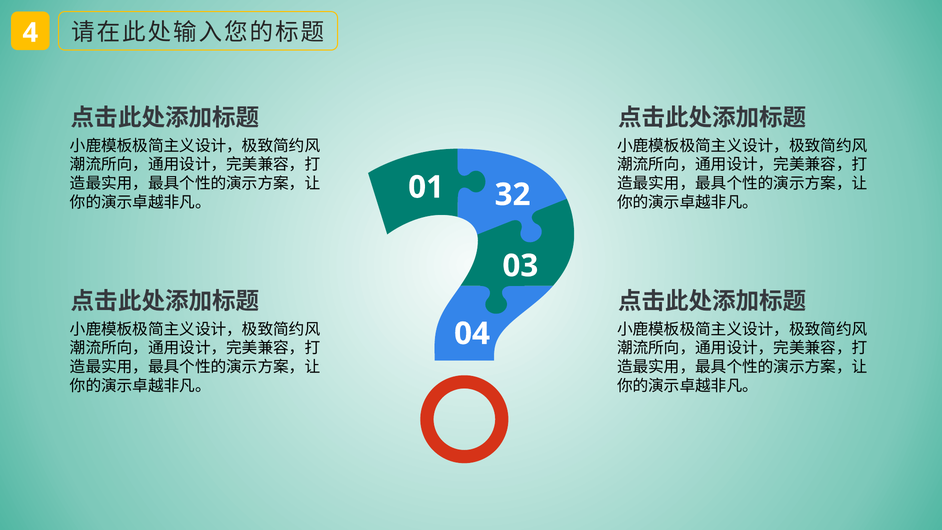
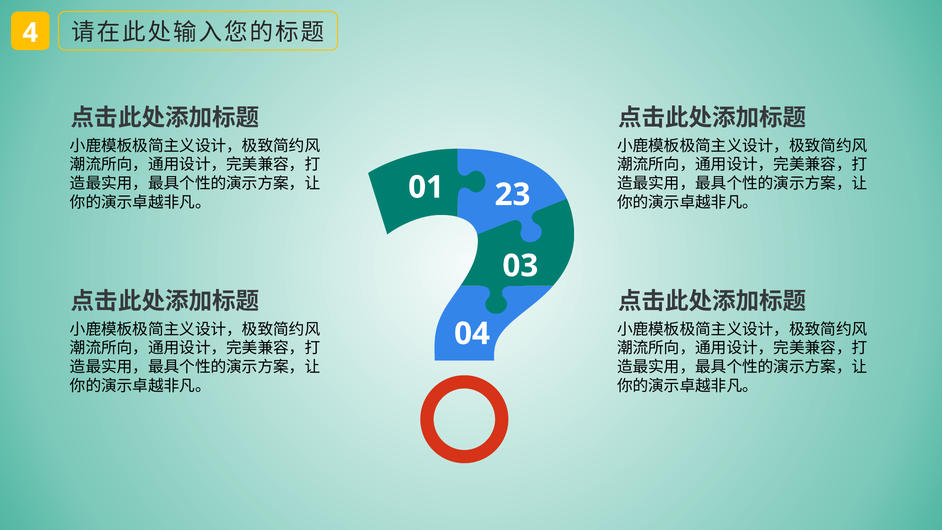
32: 32 -> 23
